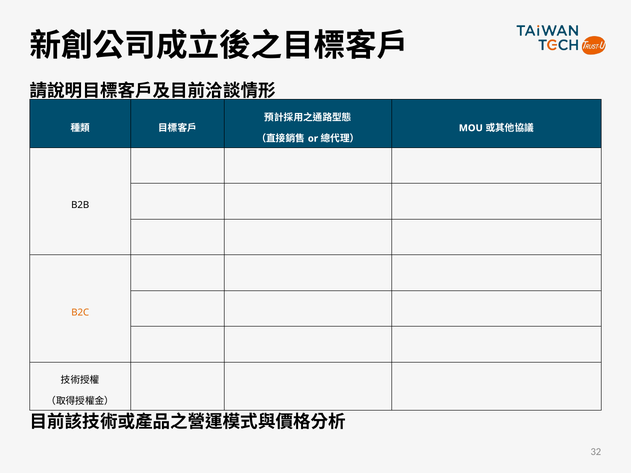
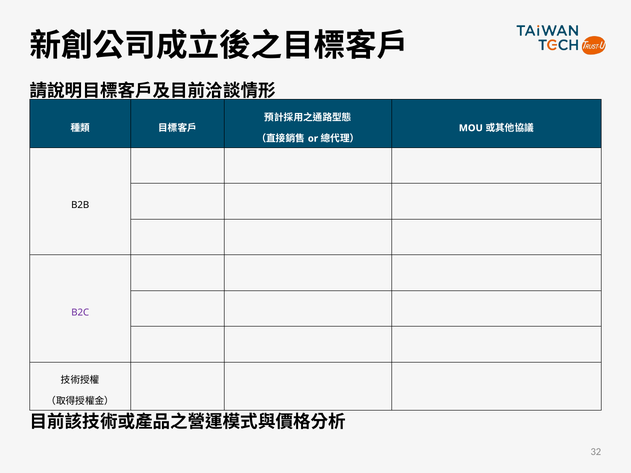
B2C colour: orange -> purple
